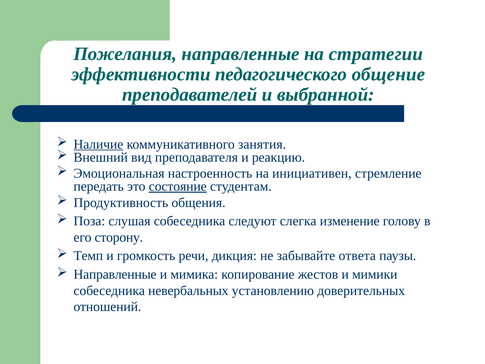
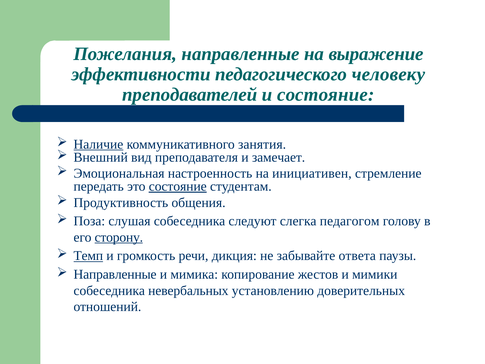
стратегии: стратегии -> выражение
общение: общение -> человеку
и выбранной: выбранной -> состояние
реакцию: реакцию -> замечает
изменение: изменение -> педагогом
сторону underline: none -> present
Темп underline: none -> present
